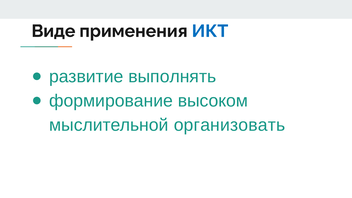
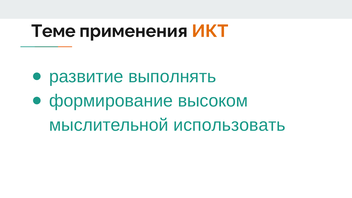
Виде: Виде -> Теме
ИКТ colour: blue -> orange
организовать: организовать -> использовать
